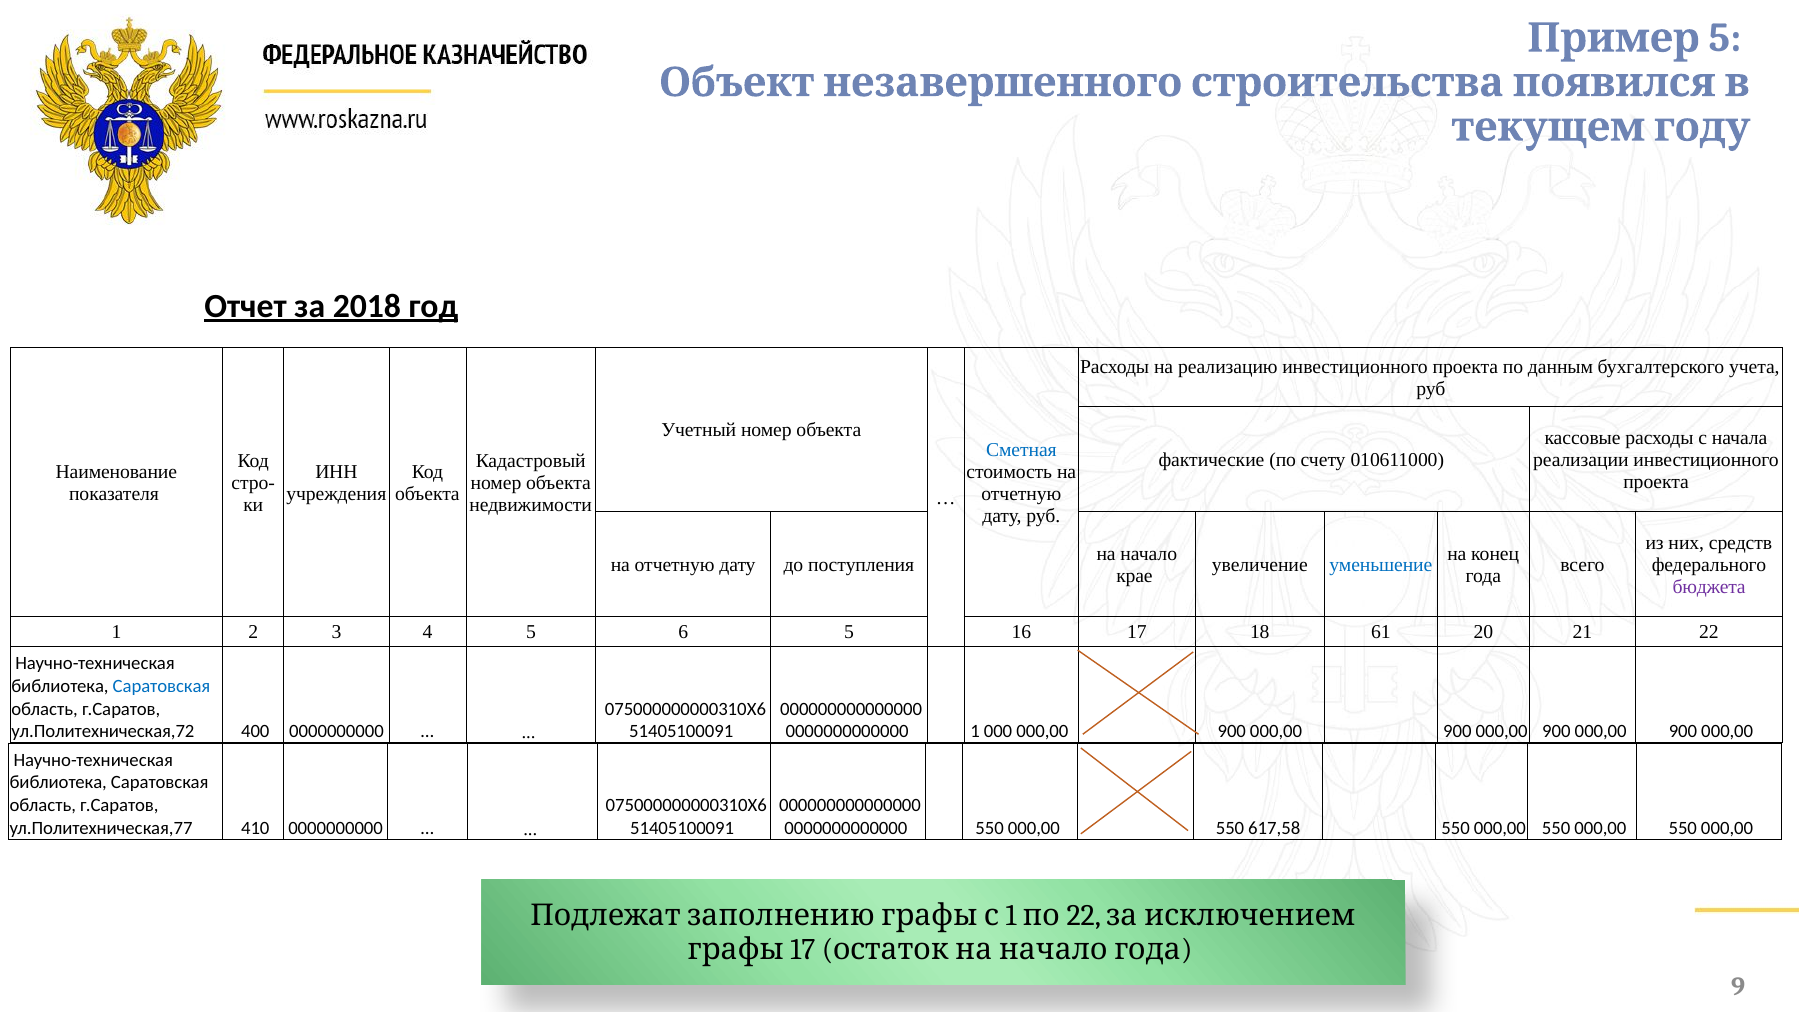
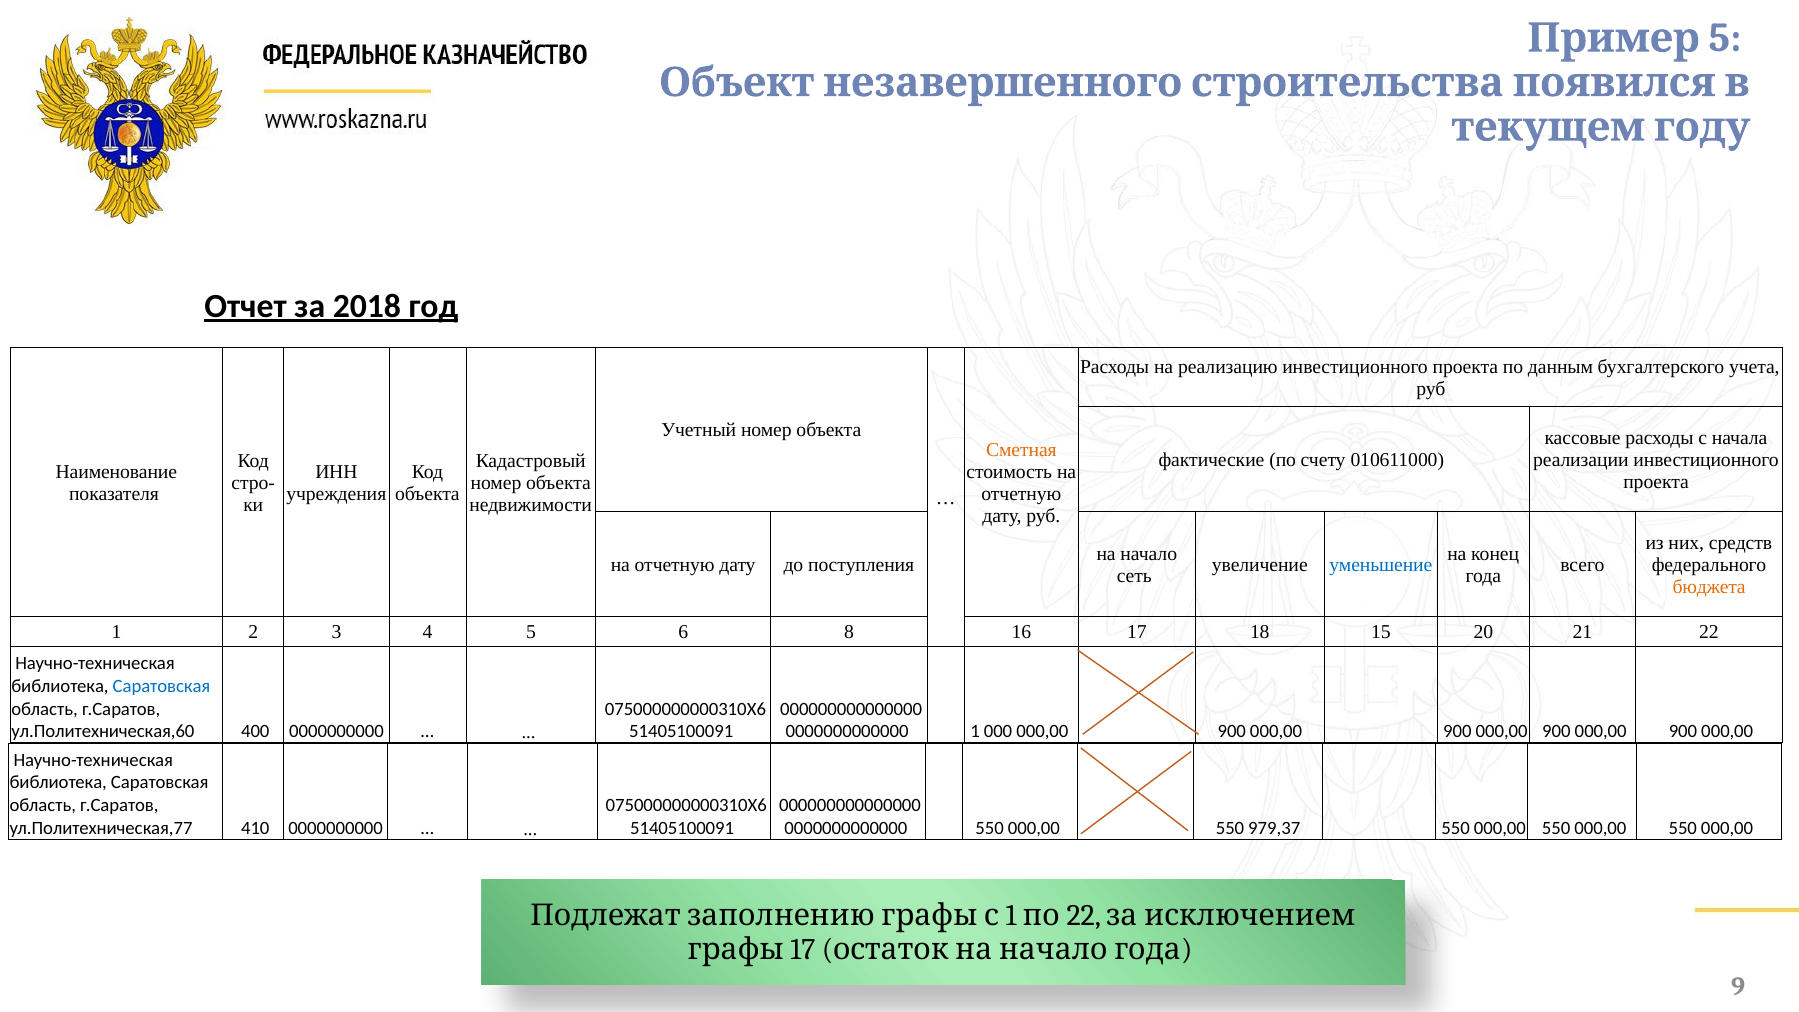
Сметная colour: blue -> orange
крае: крае -> сеть
бюджета colour: purple -> orange
6 5: 5 -> 8
61: 61 -> 15
ул.Политехническая,72: ул.Политехническая,72 -> ул.Политехническая,60
617,58: 617,58 -> 979,37
